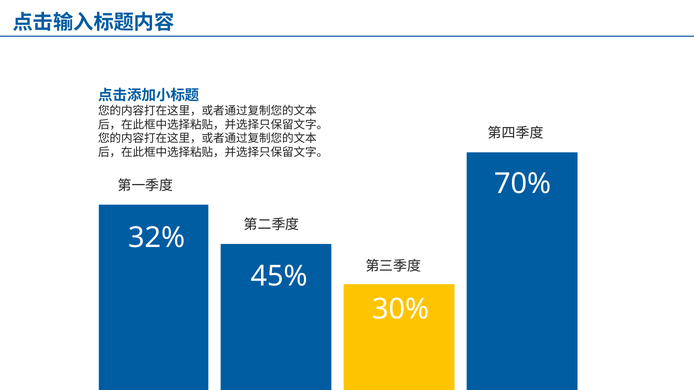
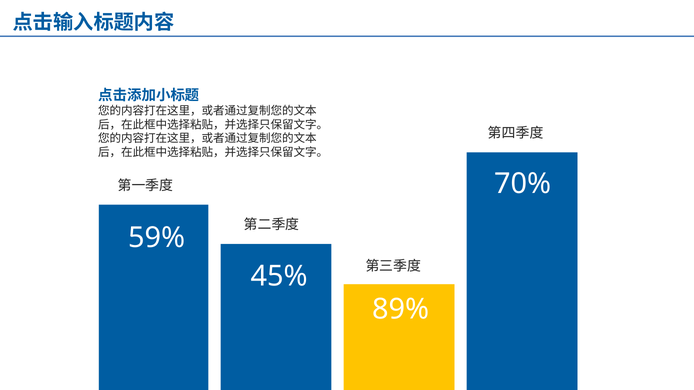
32%: 32% -> 59%
30%: 30% -> 89%
